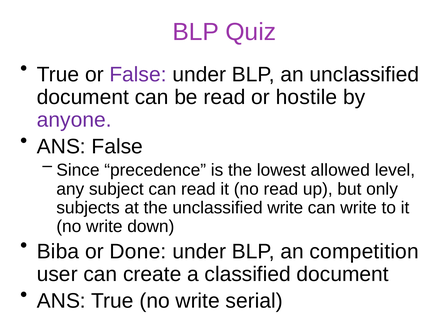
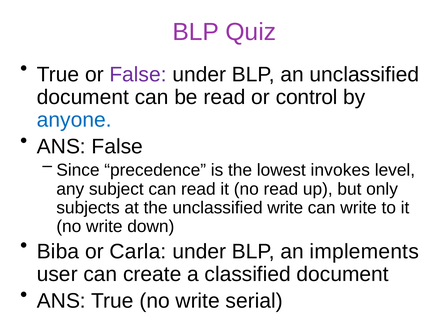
hostile: hostile -> control
anyone colour: purple -> blue
allowed: allowed -> invokes
Done: Done -> Carla
competition: competition -> implements
